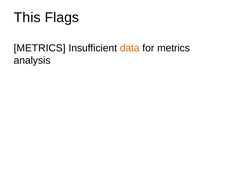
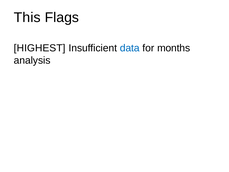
METRICS at (40, 48): METRICS -> HIGHEST
data colour: orange -> blue
for metrics: metrics -> months
